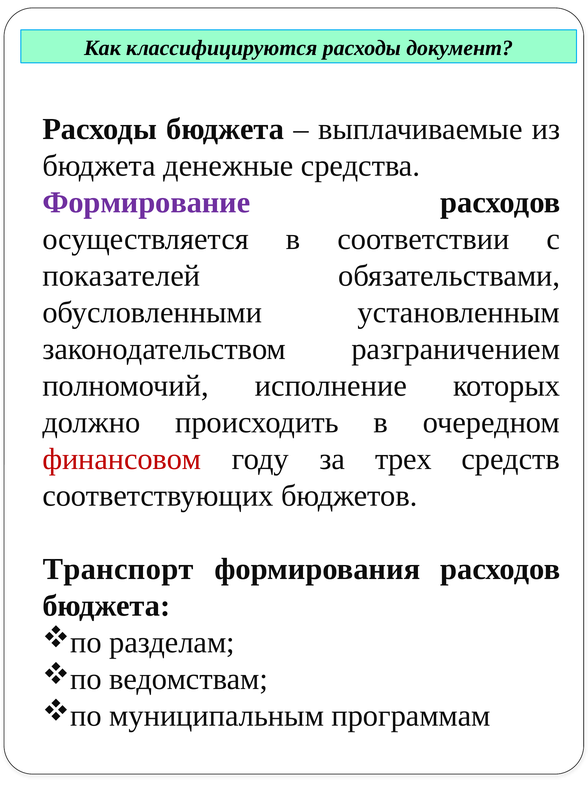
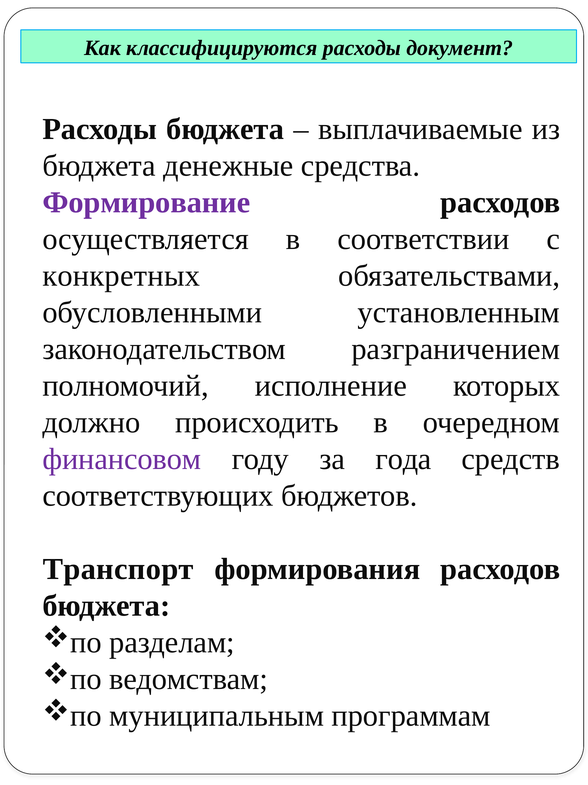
показателей: показателей -> конкретных
финансовом colour: red -> purple
трех: трех -> года
